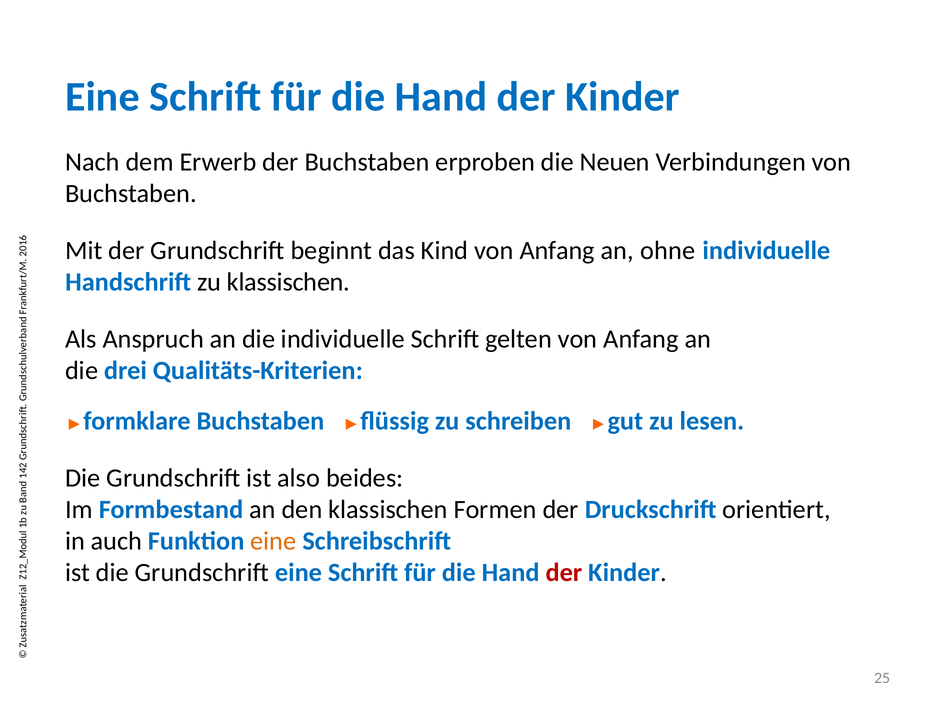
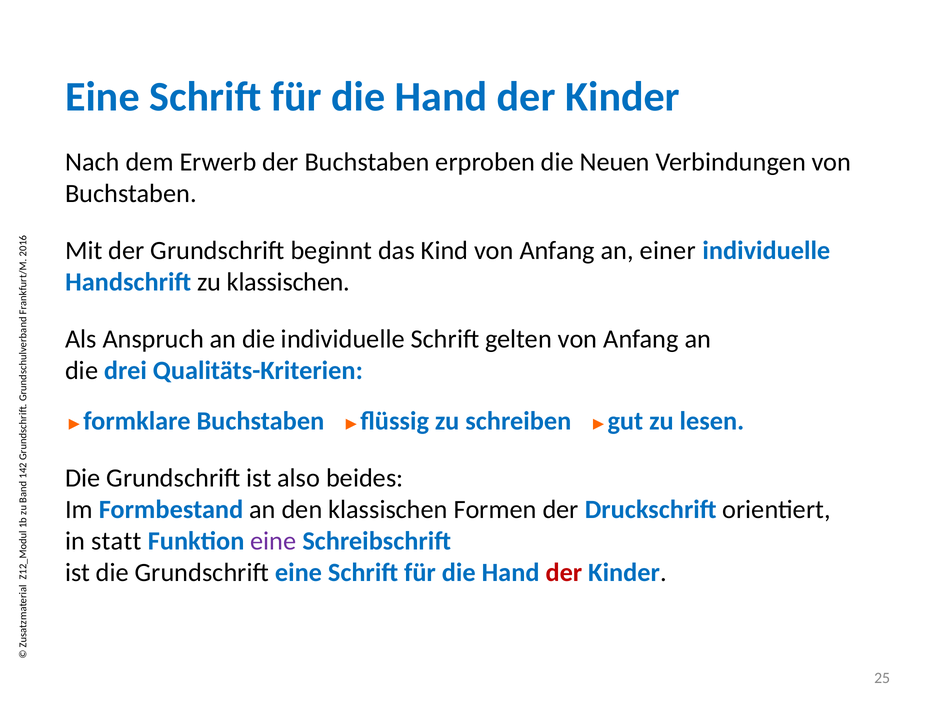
ohne: ohne -> einer
auch: auch -> statt
eine at (273, 541) colour: orange -> purple
